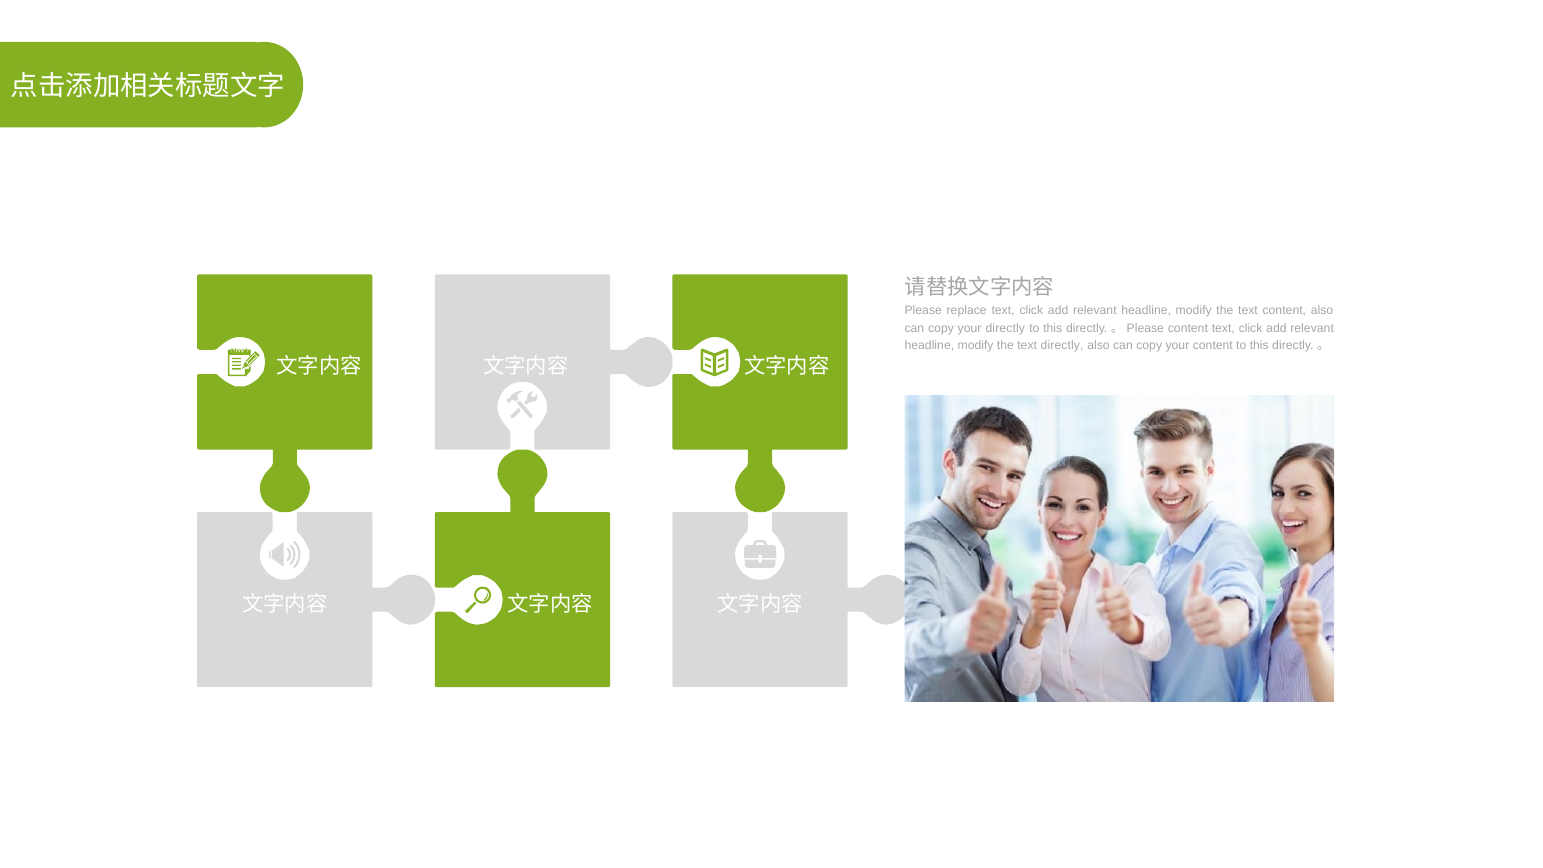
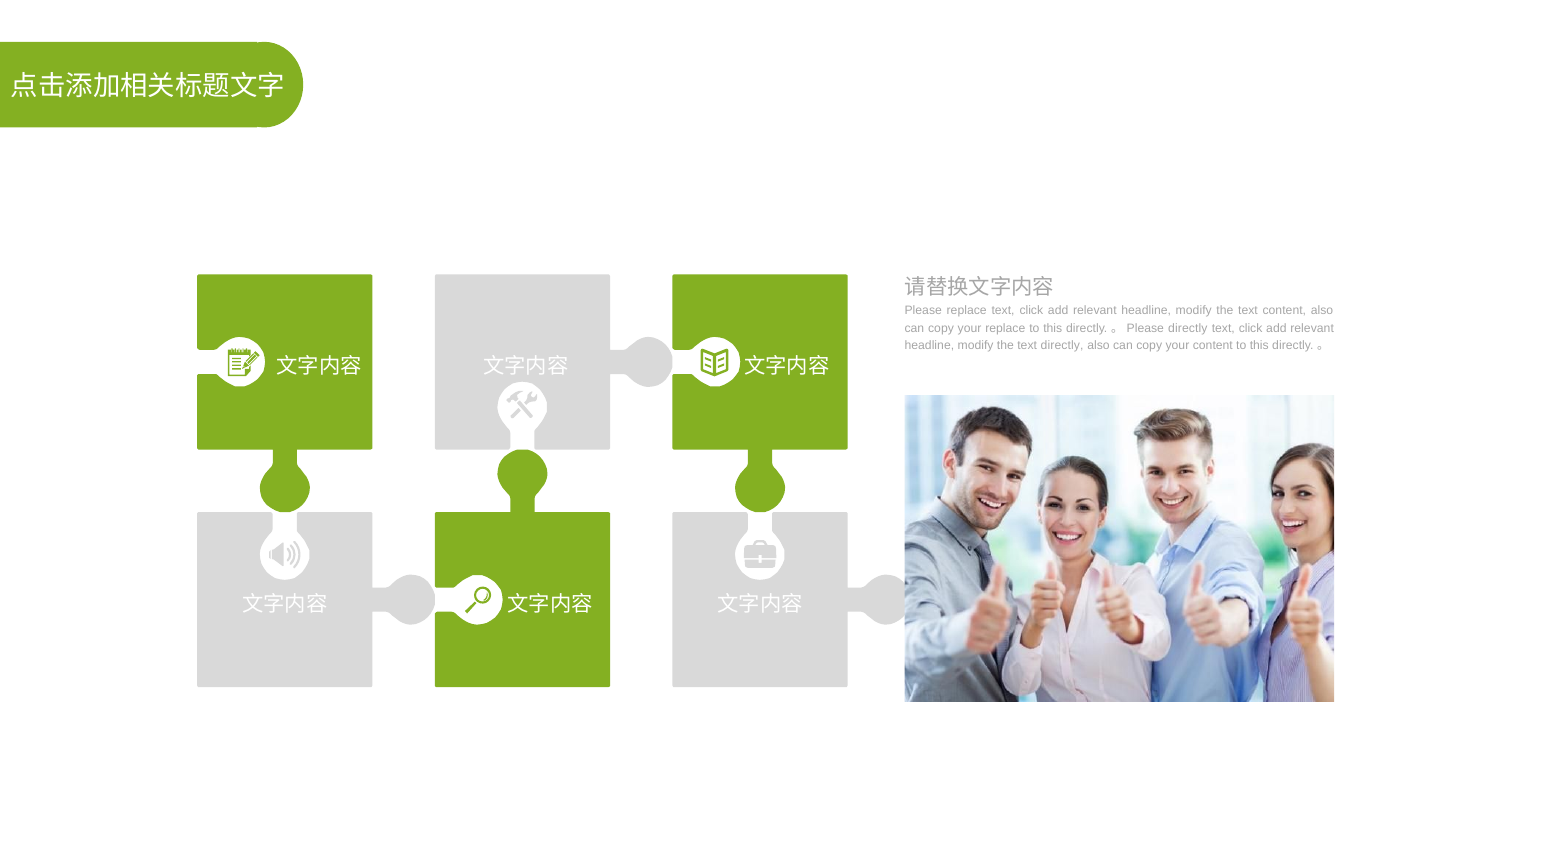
your directly: directly -> replace
Please content: content -> directly
